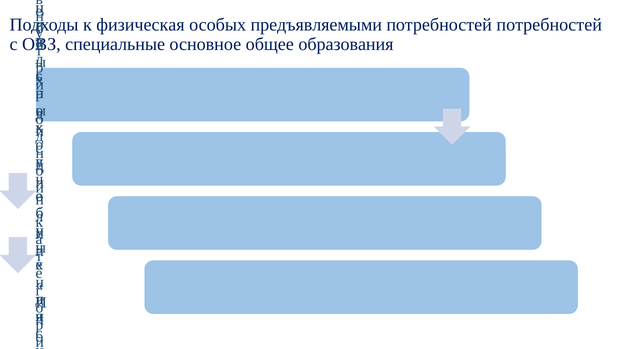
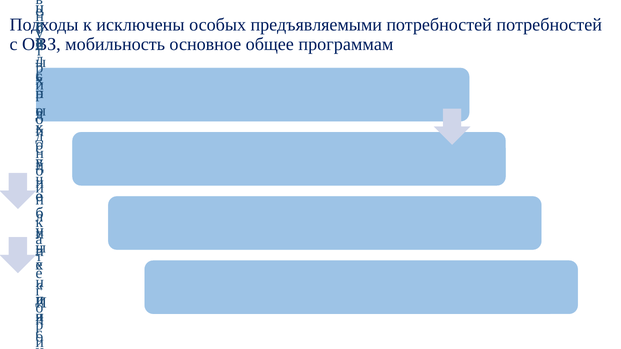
физическая: физическая -> исключены
специальные: специальные -> мобильность
образования: образования -> программам
